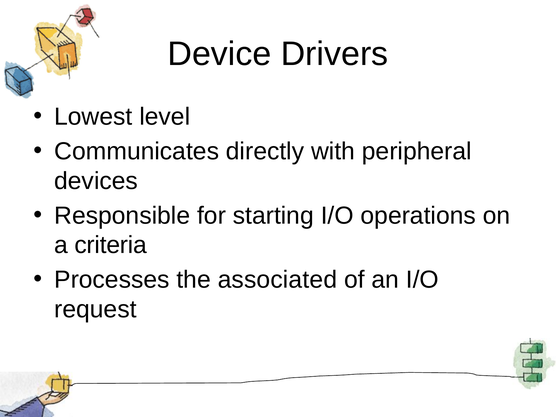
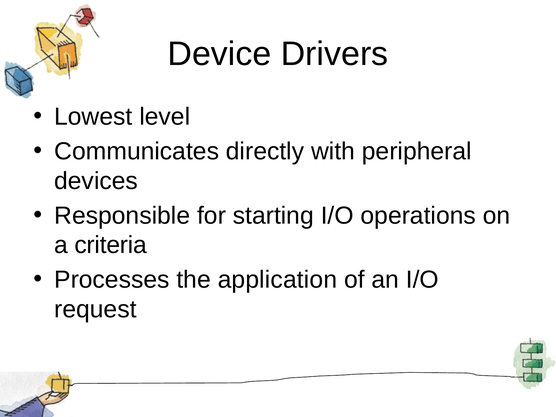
associated: associated -> application
